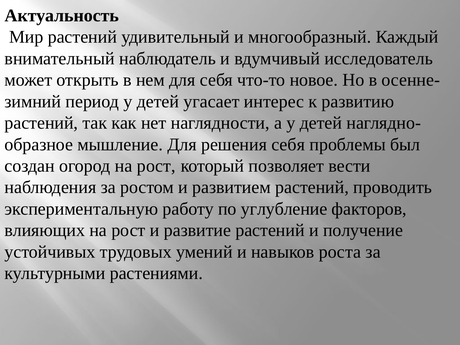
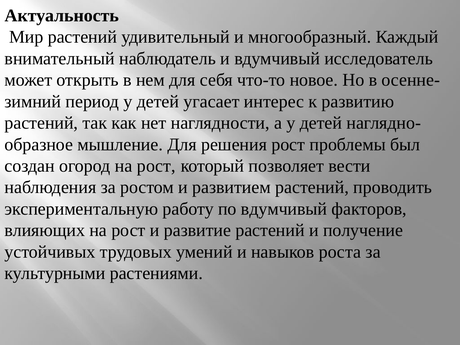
решения себя: себя -> рост
по углубление: углубление -> вдумчивый
